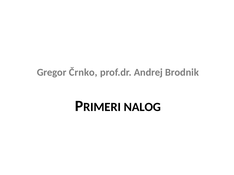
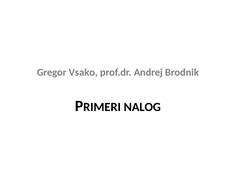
Črnko: Črnko -> Vsako
